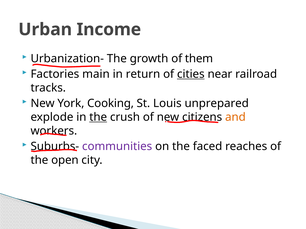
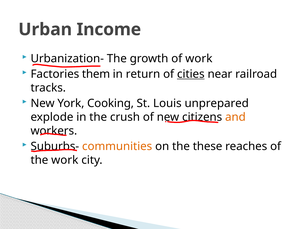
of them: them -> work
main: main -> them
the at (98, 117) underline: present -> none
communities colour: purple -> orange
faced: faced -> these
the open: open -> work
